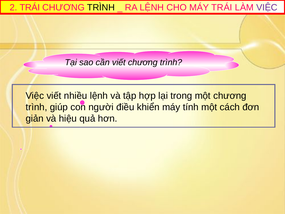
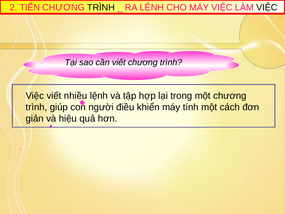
2 TRÁI: TRÁI -> TIẾN
MÁY TRÁI: TRÁI -> VIỆC
VIỆC at (267, 7) colour: purple -> black
